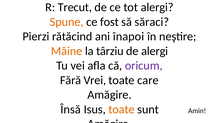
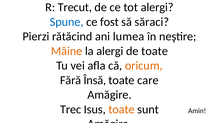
Spune colour: orange -> blue
înapoi: înapoi -> lumea
la târziu: târziu -> alergi
de alergi: alergi -> toate
oricum colour: purple -> orange
Vrei: Vrei -> Însă
Însă: Însă -> Trec
